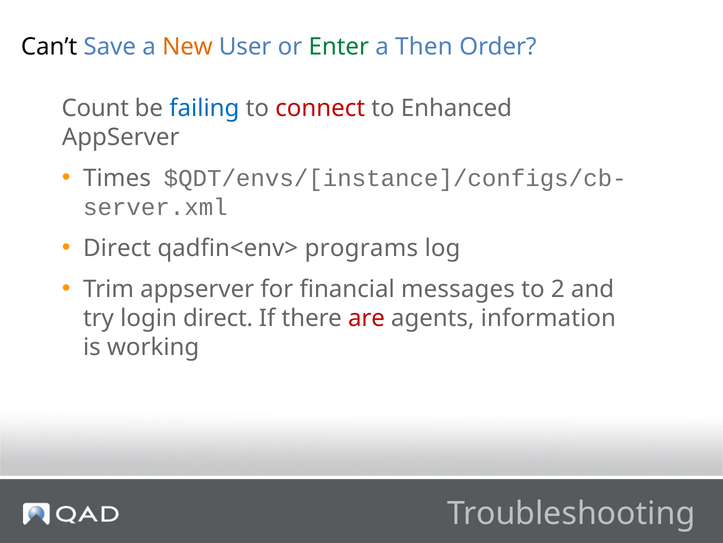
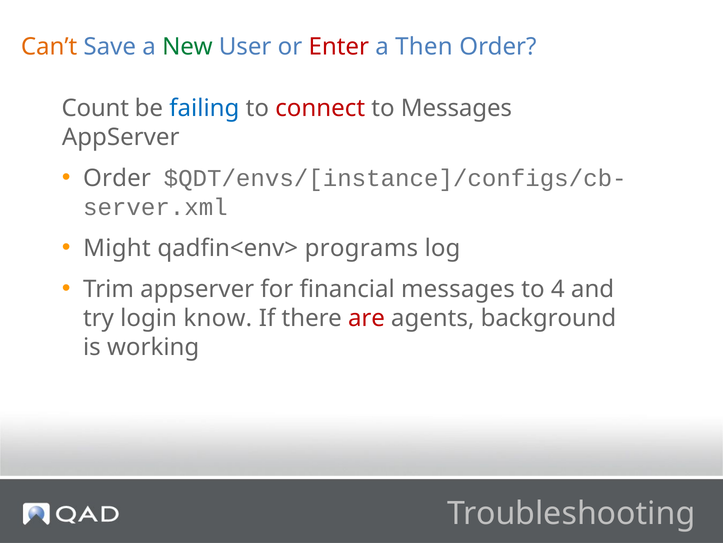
Can’t colour: black -> orange
New colour: orange -> green
Enter colour: green -> red
to Enhanced: Enhanced -> Messages
Times at (117, 178): Times -> Order
Direct at (117, 248): Direct -> Might
2: 2 -> 4
login direct: direct -> know
information: information -> background
